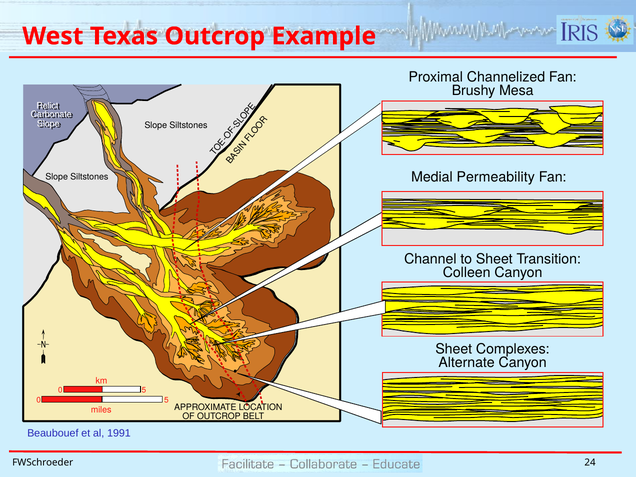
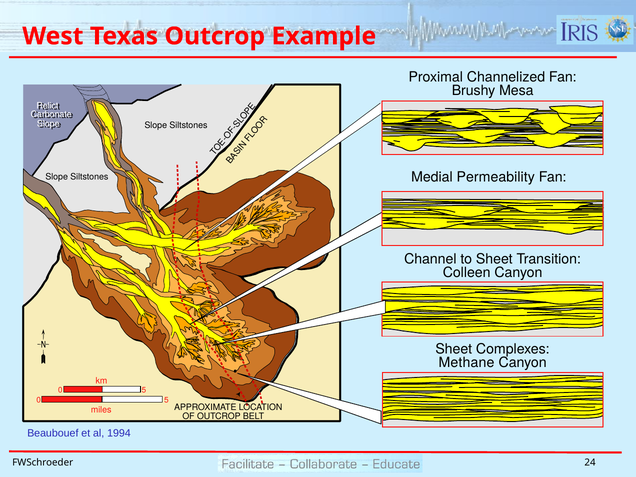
Alternate: Alternate -> Methane
1991: 1991 -> 1994
